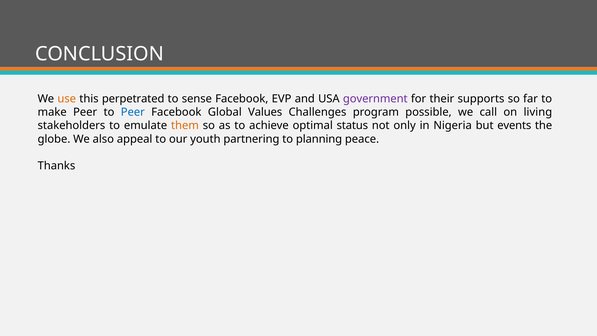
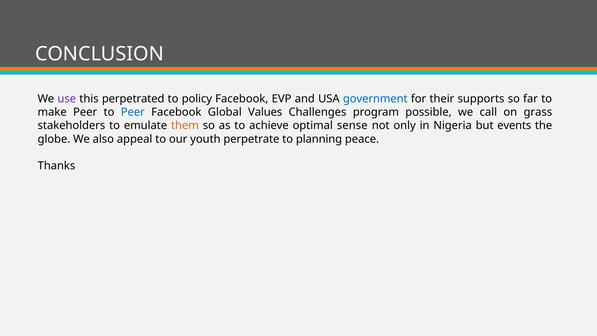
use colour: orange -> purple
sense: sense -> policy
government colour: purple -> blue
living: living -> grass
status: status -> sense
partnering: partnering -> perpetrate
